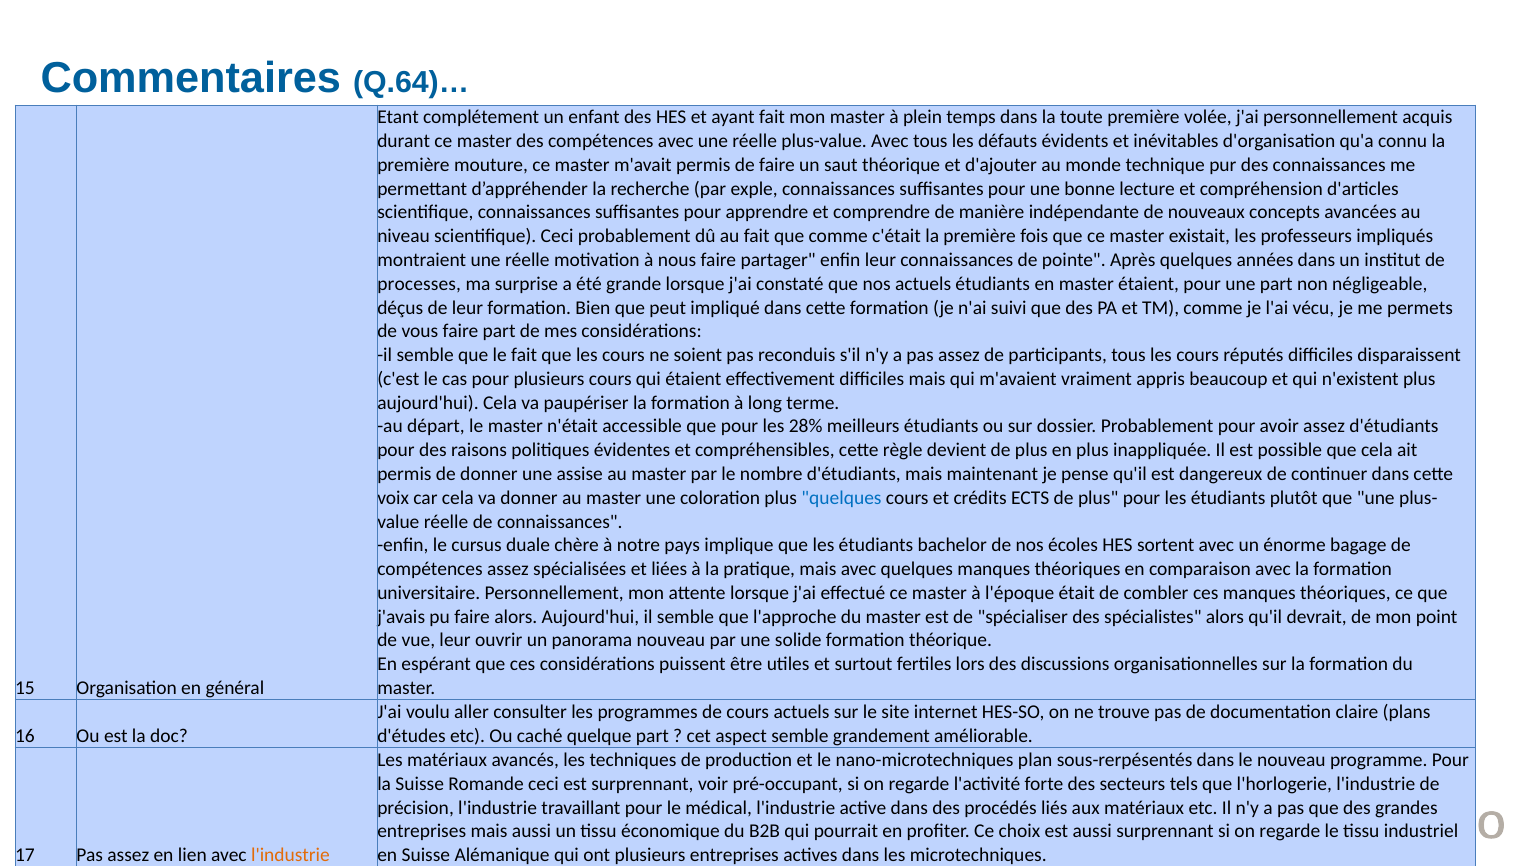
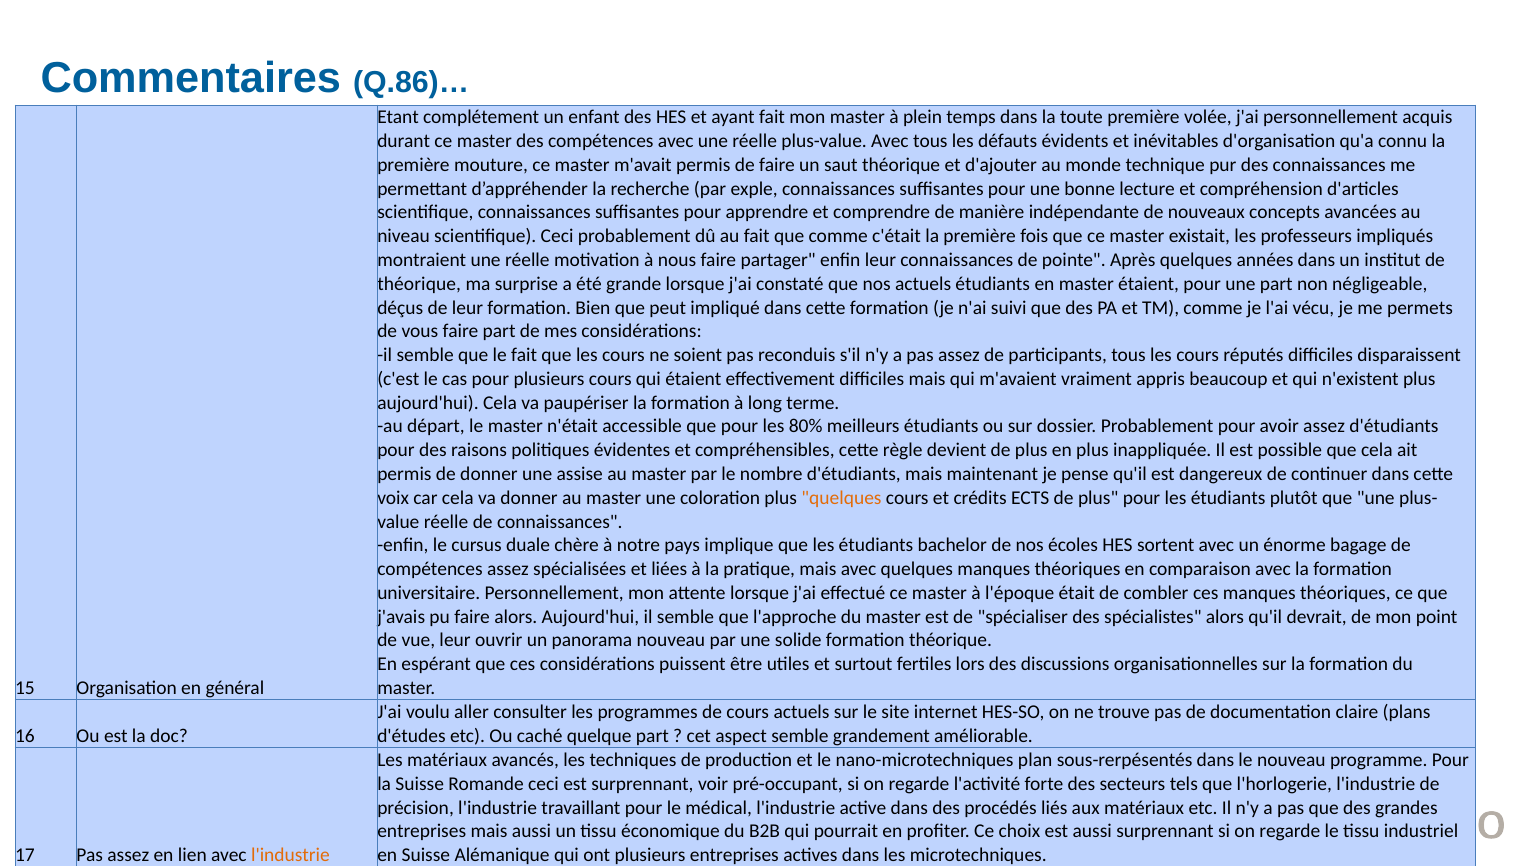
Q.64)…: Q.64)… -> Q.86)…
processes at (419, 284): processes -> théorique
28%: 28% -> 80%
quelques at (842, 498) colour: blue -> orange
